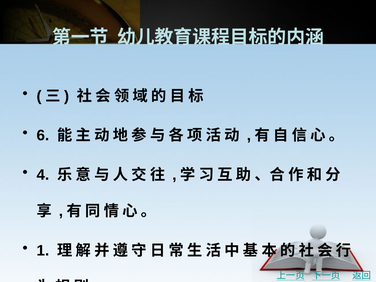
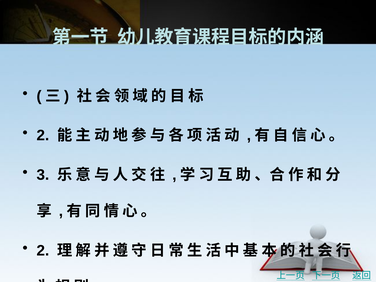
6 at (43, 135): 6 -> 2
4 at (43, 175): 4 -> 3
1 at (43, 251): 1 -> 2
